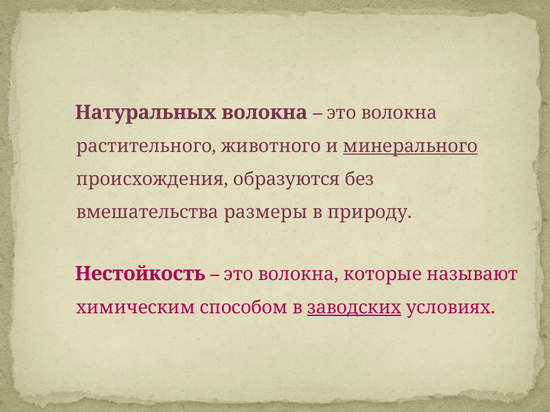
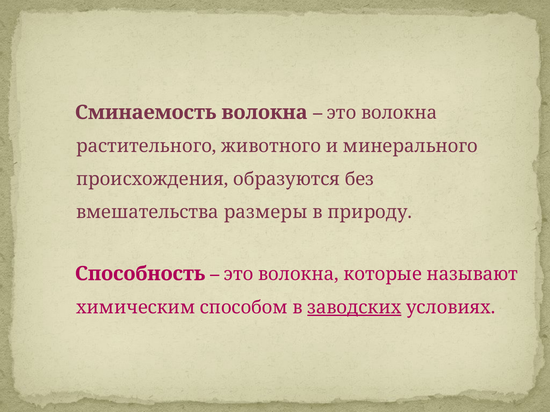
Натуральных: Натуральных -> Сминаемость
минерального underline: present -> none
Нестойкость: Нестойкость -> Способность
